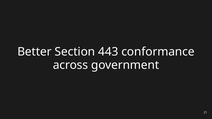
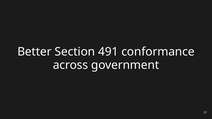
443: 443 -> 491
